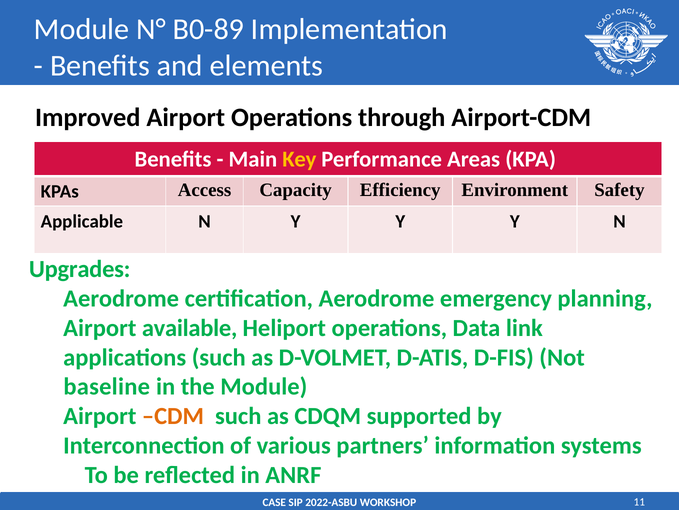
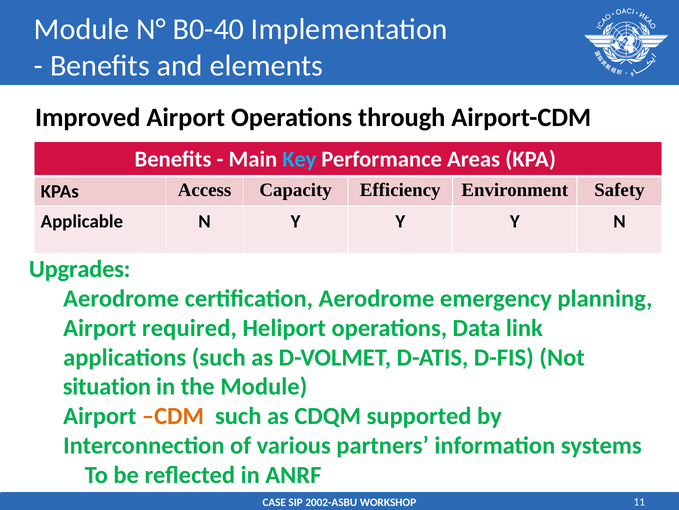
B0-89: B0-89 -> B0-40
Key colour: yellow -> light blue
available: available -> required
baseline: baseline -> situation
2022-ASBU: 2022-ASBU -> 2002-ASBU
